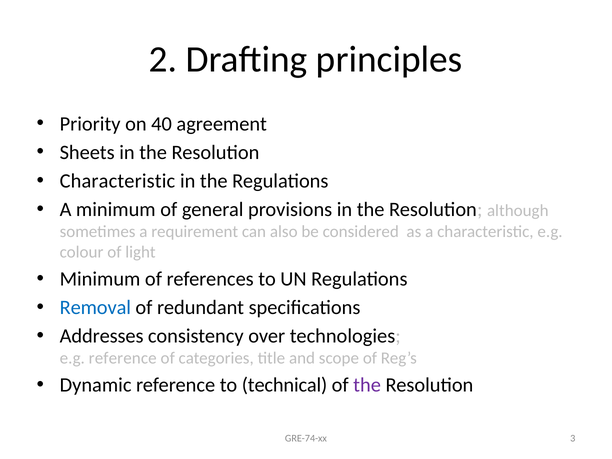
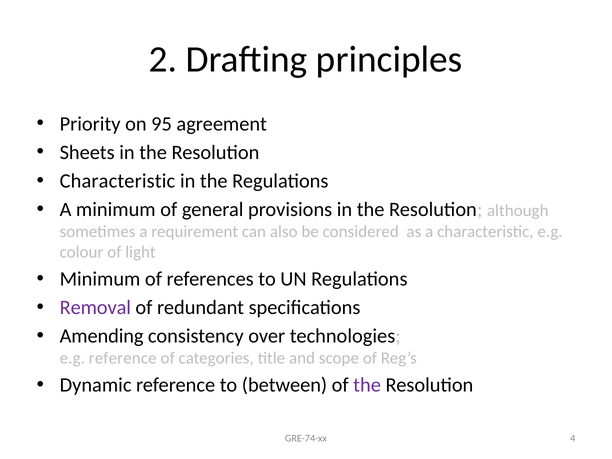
40: 40 -> 95
Removal colour: blue -> purple
Addresses: Addresses -> Amending
technical: technical -> between
3: 3 -> 4
